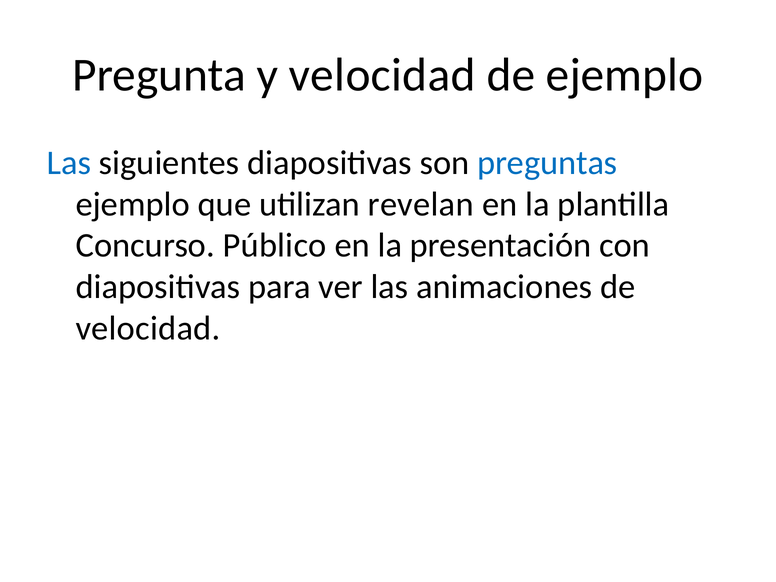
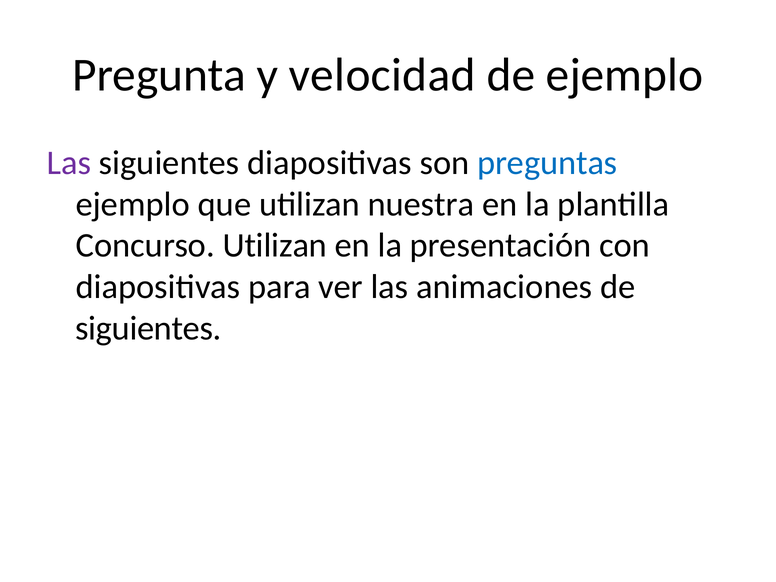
Las at (69, 163) colour: blue -> purple
revelan: revelan -> nuestra
Concurso Público: Público -> Utilizan
velocidad at (148, 328): velocidad -> siguientes
